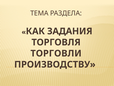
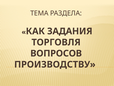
ТОРГОВЛИ: ТОРГОВЛИ -> ВОПРОСОВ
